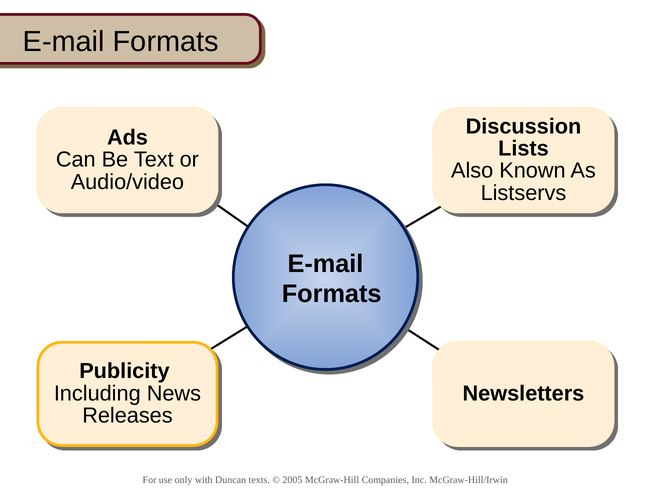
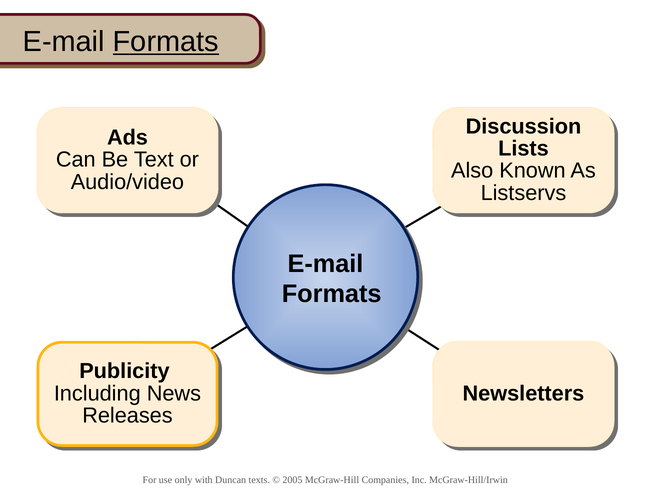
Formats at (166, 42) underline: none -> present
